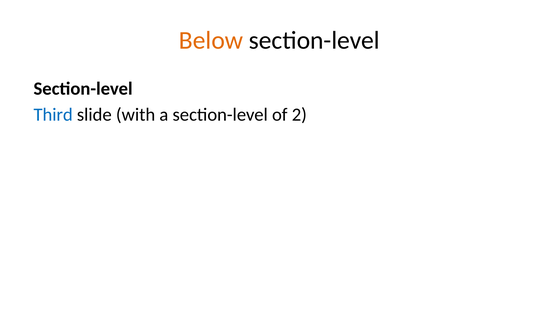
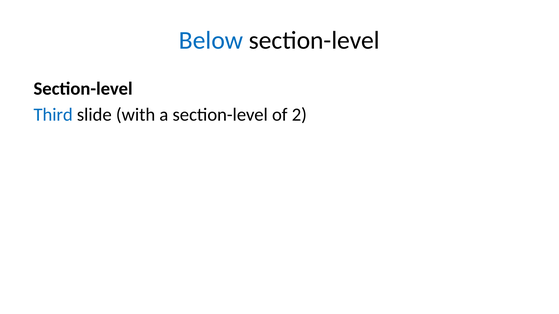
Below colour: orange -> blue
